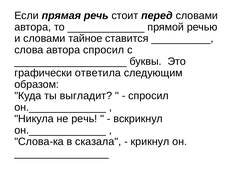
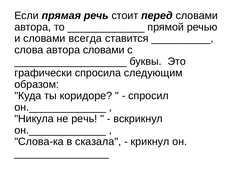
тайное: тайное -> всегда
автора спросил: спросил -> словами
ответила: ответила -> спросила
выгладит: выгладит -> коридоре
